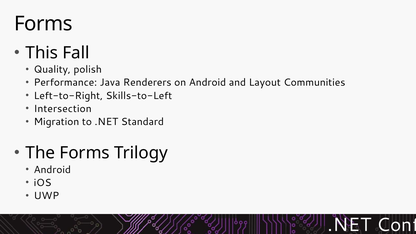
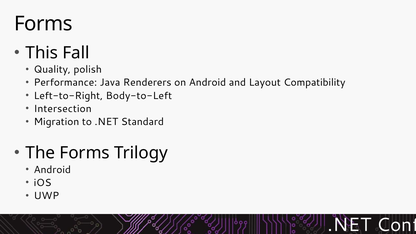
Communities: Communities -> Compatibility
Skills-to-Left: Skills-to-Left -> Body-to-Left
